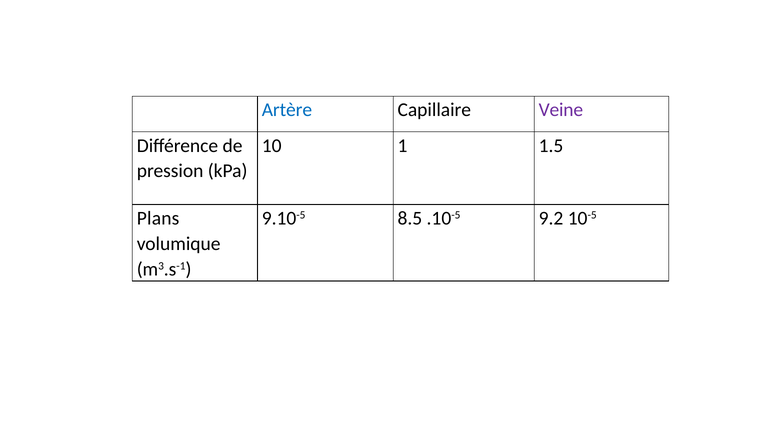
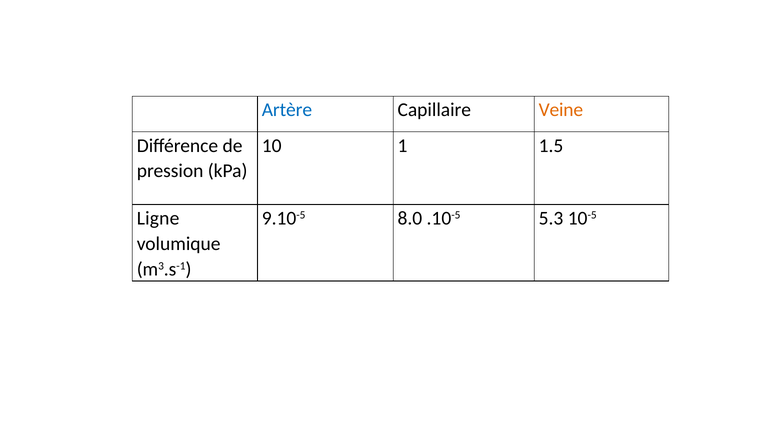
Veine colour: purple -> orange
Plans: Plans -> Ligne
8.5: 8.5 -> 8.0
9.2: 9.2 -> 5.3
